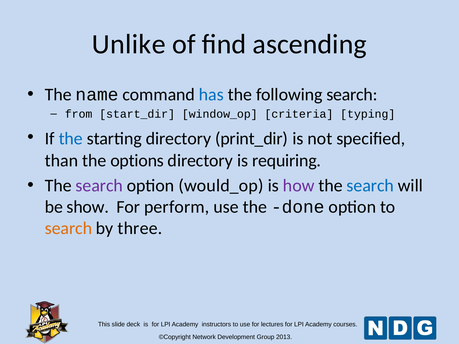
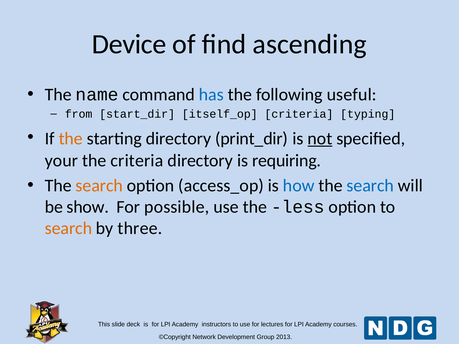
Unlike: Unlike -> Device
following search: search -> useful
window_op: window_op -> itself_op
the at (71, 139) colour: blue -> orange
not underline: none -> present
than: than -> your
the options: options -> criteria
search at (99, 186) colour: purple -> orange
would_op: would_op -> access_op
how colour: purple -> blue
perform: perform -> possible
done: done -> less
